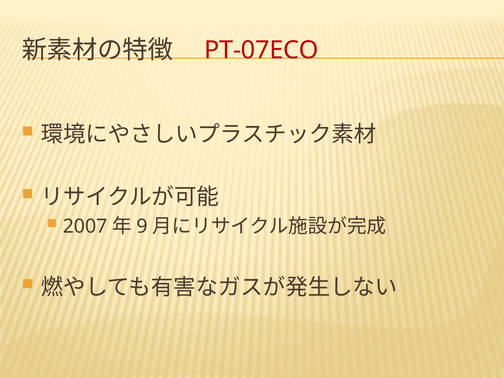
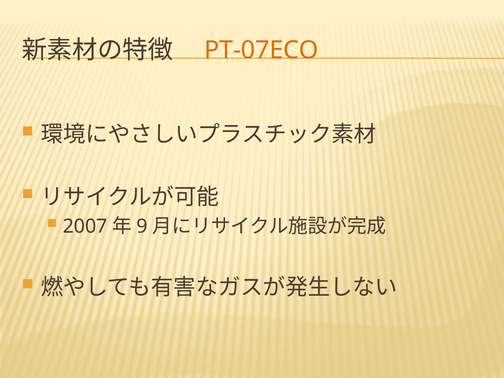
PT-07ECO colour: red -> orange
